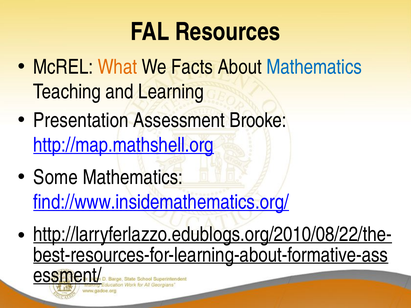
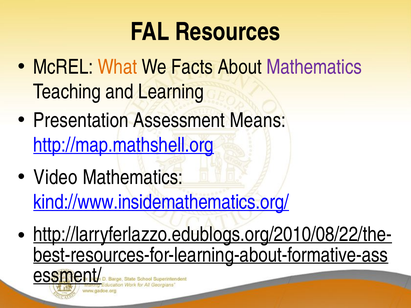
Mathematics at (314, 67) colour: blue -> purple
Brooke: Brooke -> Means
Some: Some -> Video
find://www.insidemathematics.org/: find://www.insidemathematics.org/ -> kind://www.insidemathematics.org/
